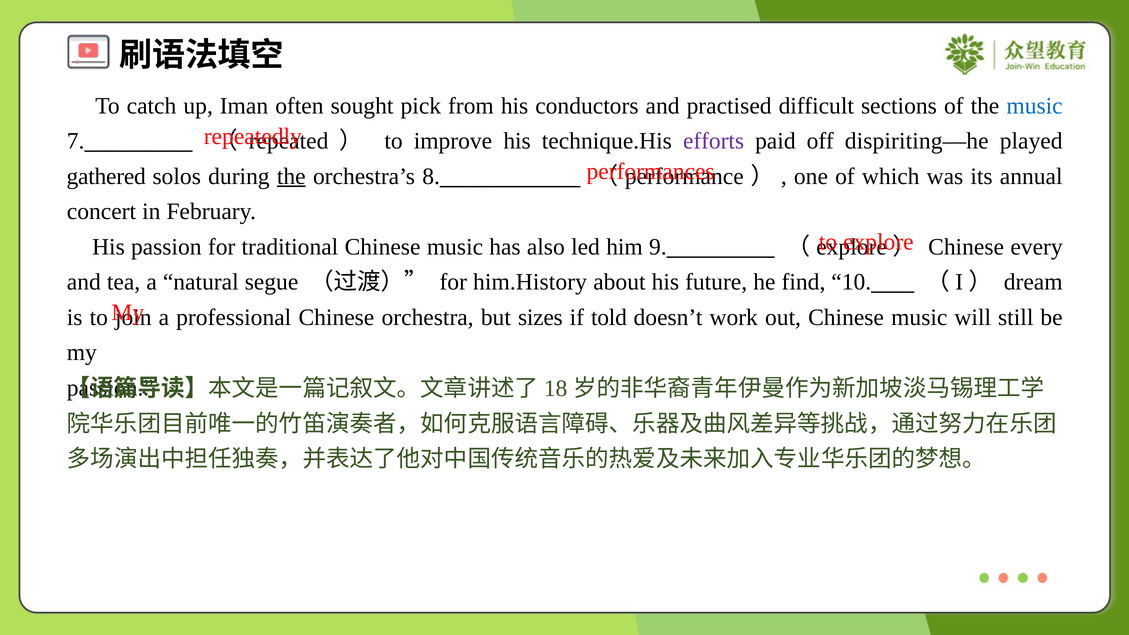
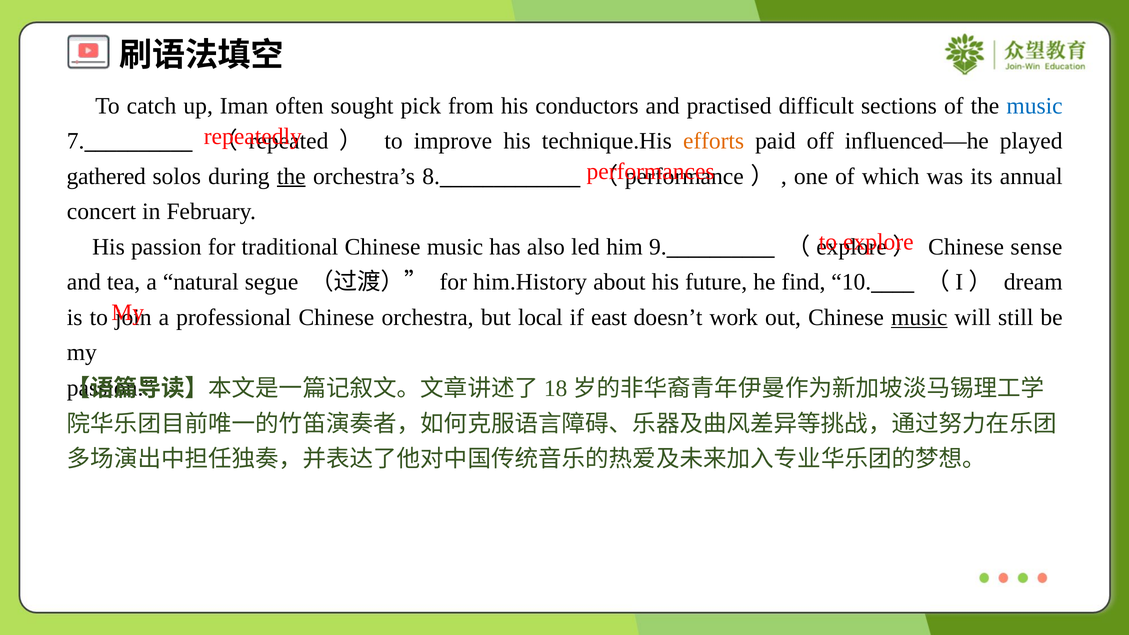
efforts colour: purple -> orange
dispiriting—he: dispiriting—he -> influenced—he
every: every -> sense
sizes: sizes -> local
told: told -> east
music at (919, 317) underline: none -> present
